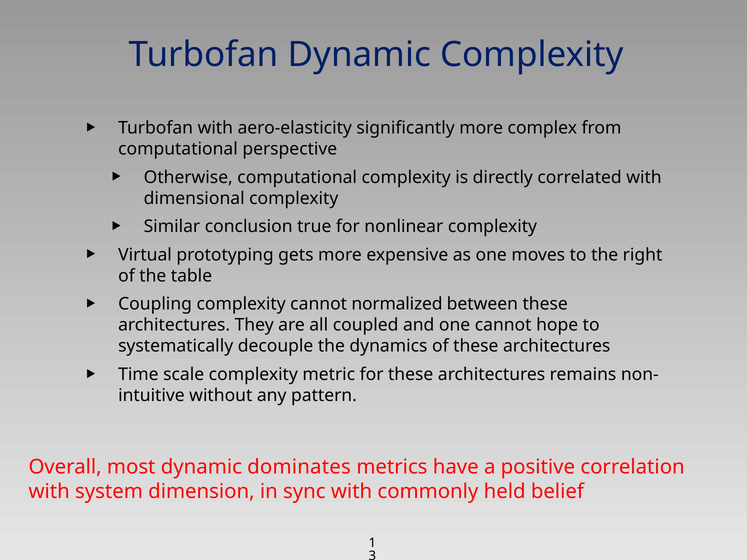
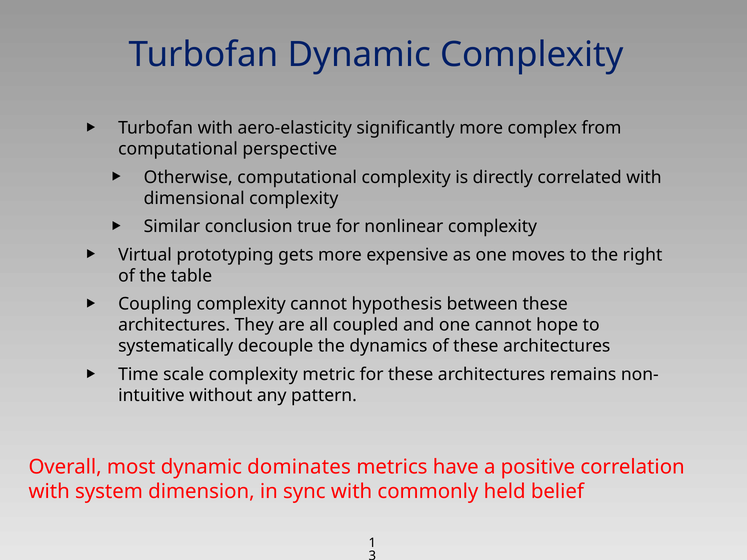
normalized: normalized -> hypothesis
